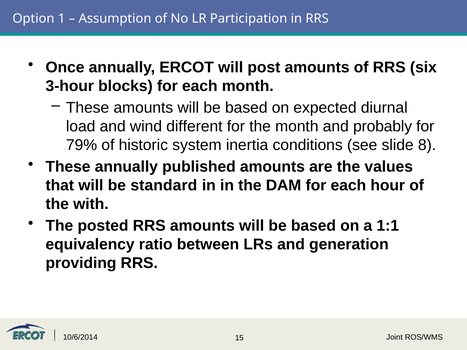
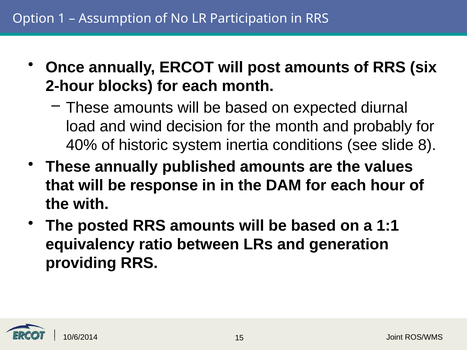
3-hour: 3-hour -> 2-hour
different: different -> decision
79%: 79% -> 40%
standard: standard -> response
